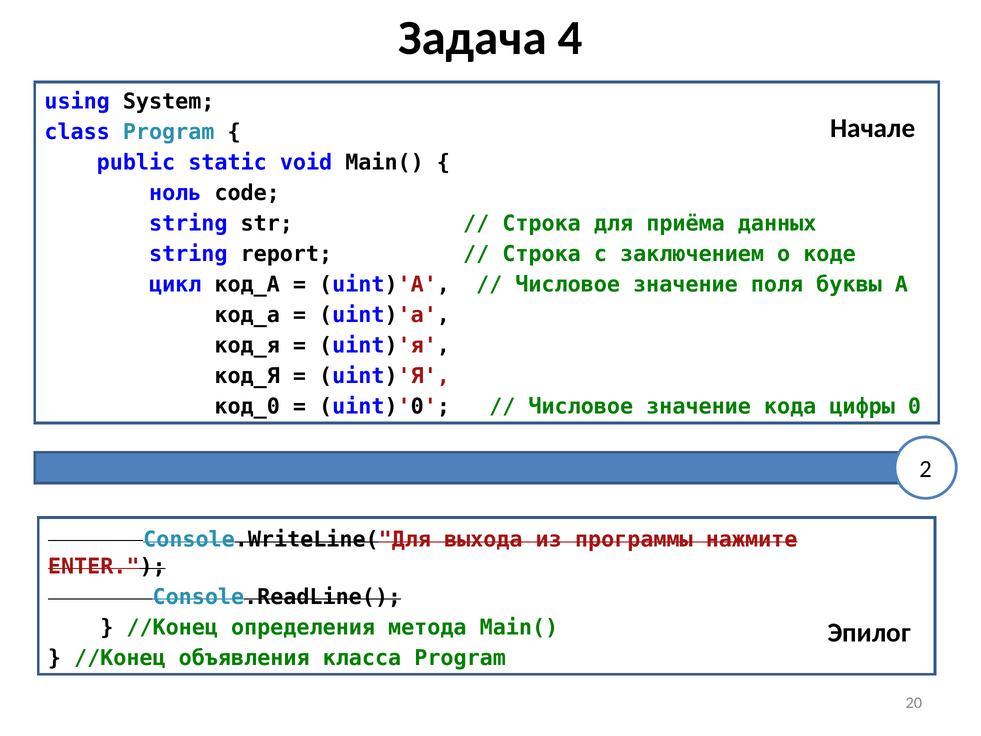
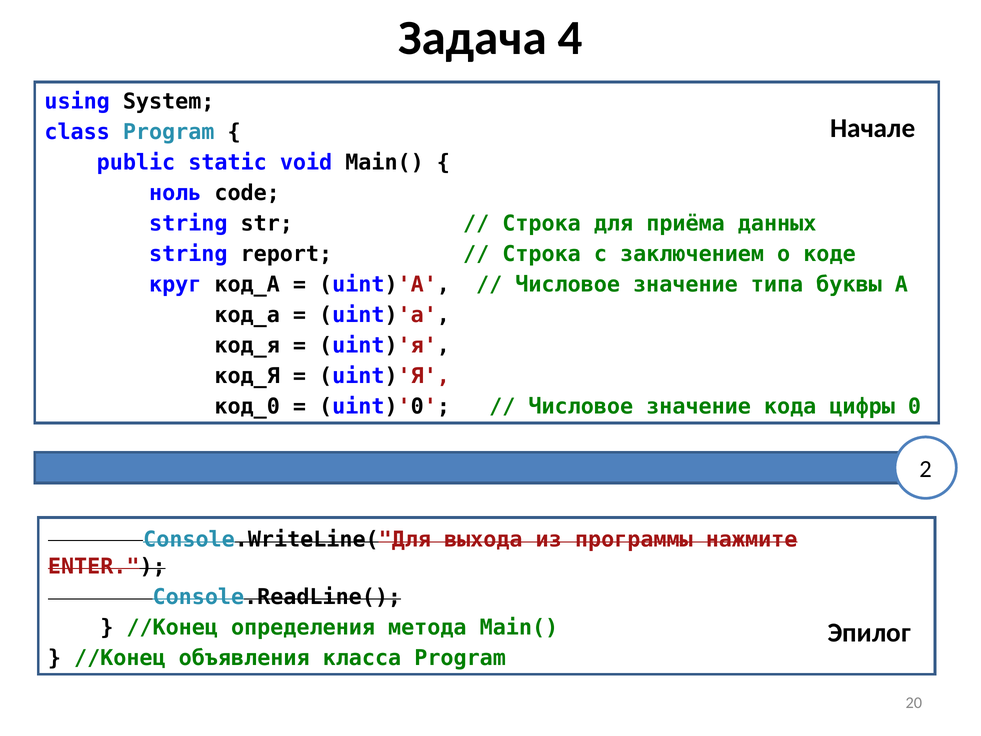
цикл: цикл -> круг
поля: поля -> типа
